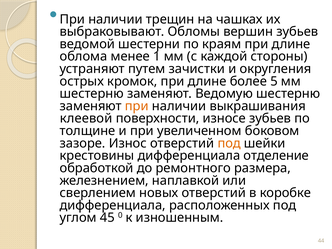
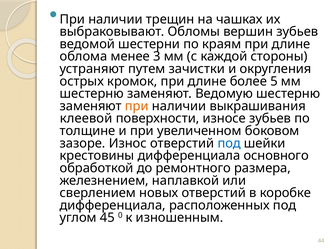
1: 1 -> 3
под at (229, 143) colour: orange -> blue
отделение: отделение -> основного
